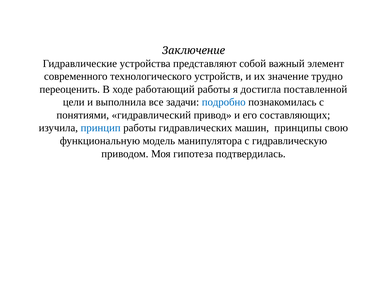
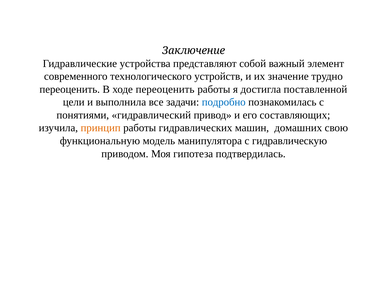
ходе работающий: работающий -> переоценить
принцип colour: blue -> orange
принципы: принципы -> домашних
